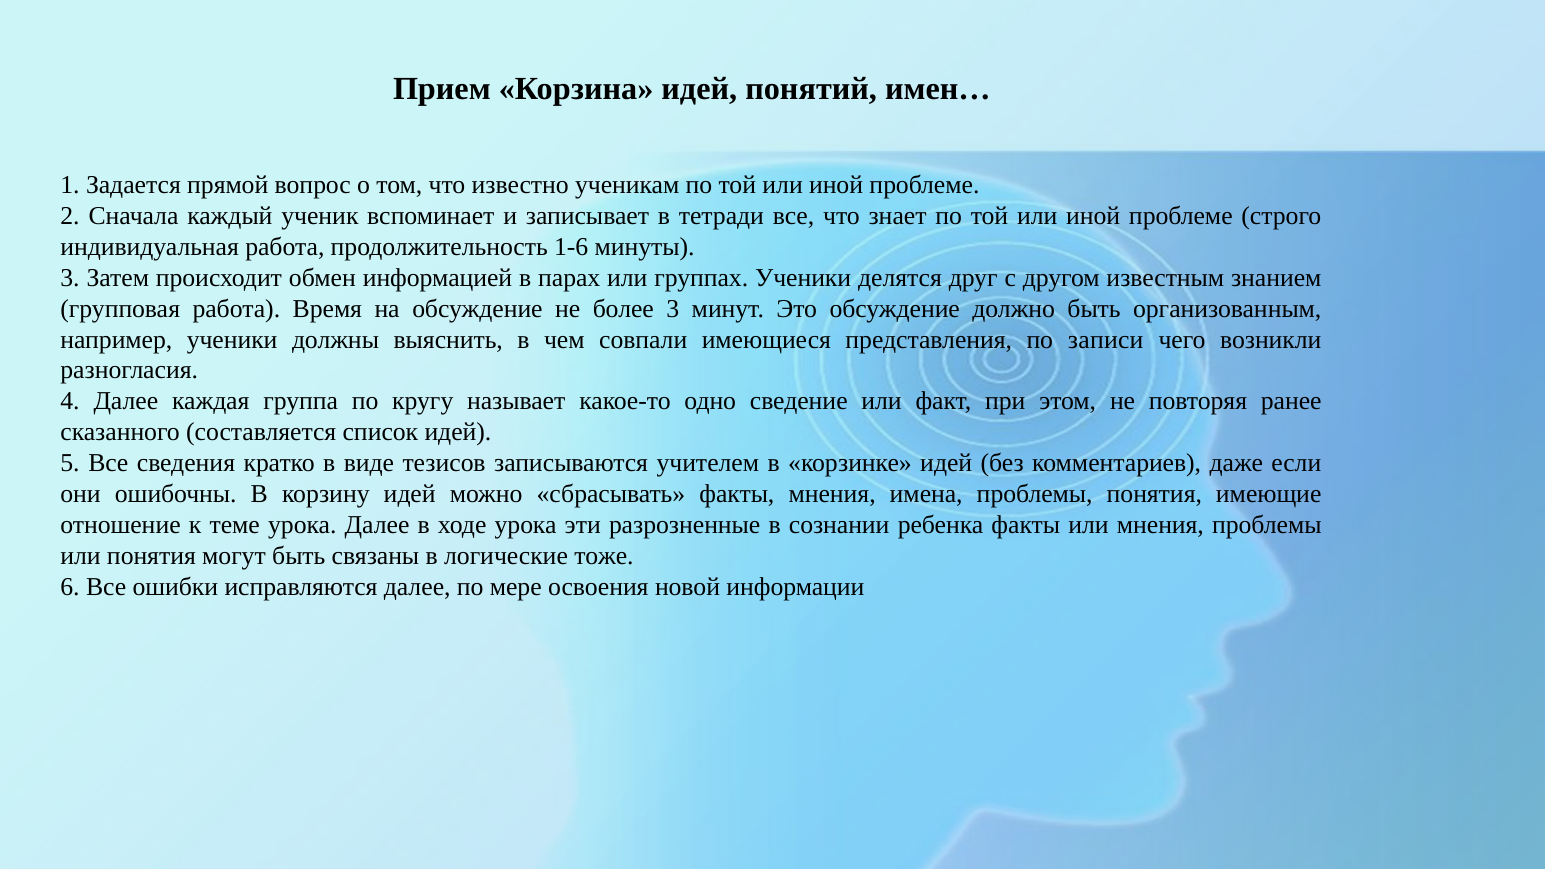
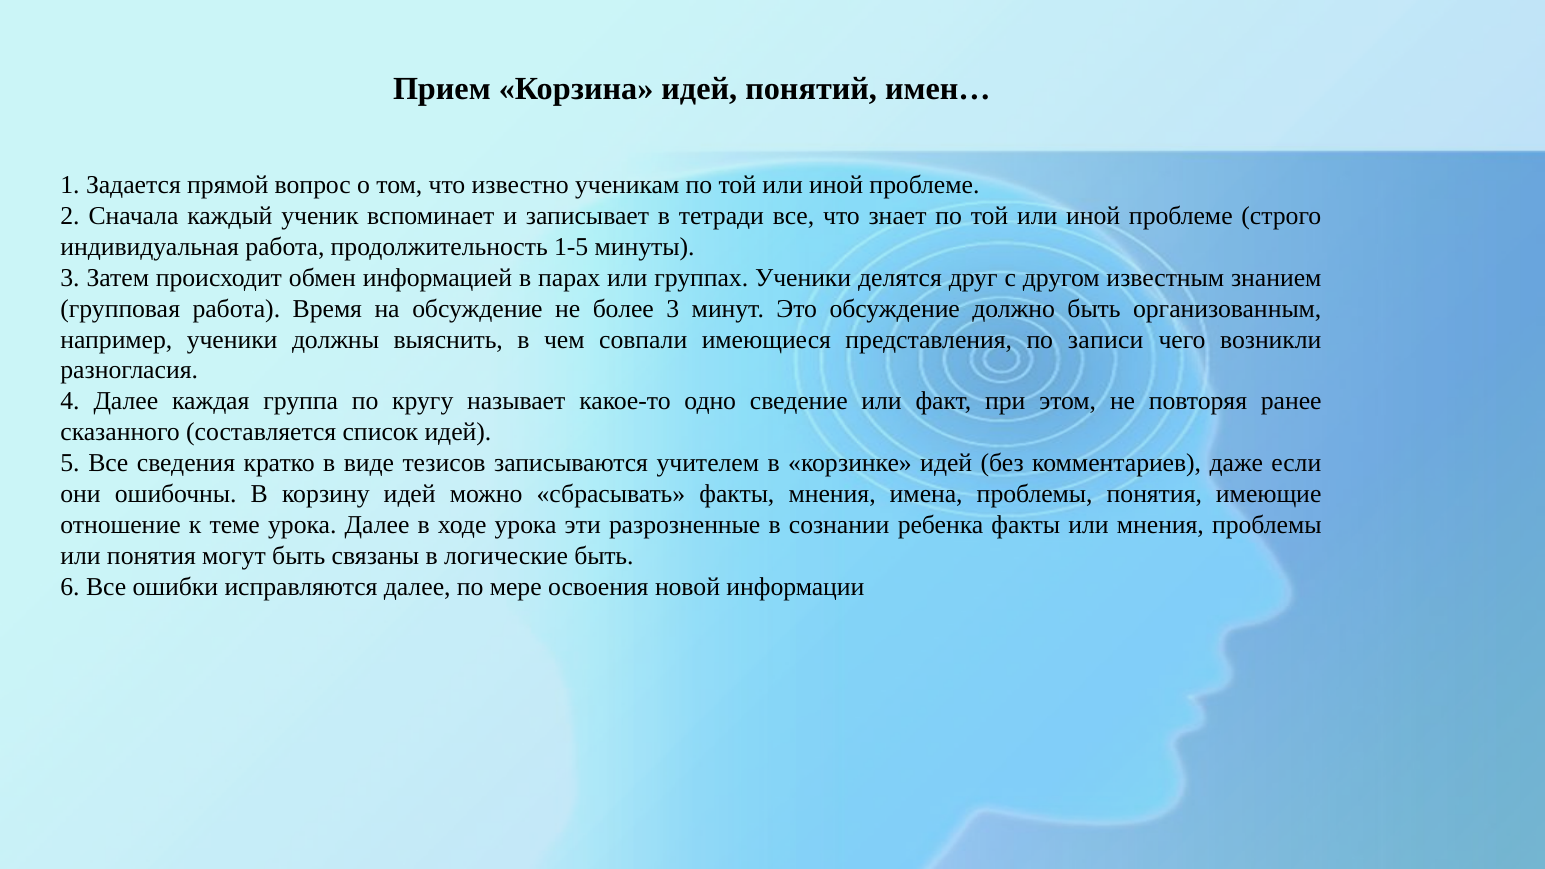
1-6: 1-6 -> 1-5
логические тоже: тоже -> быть
